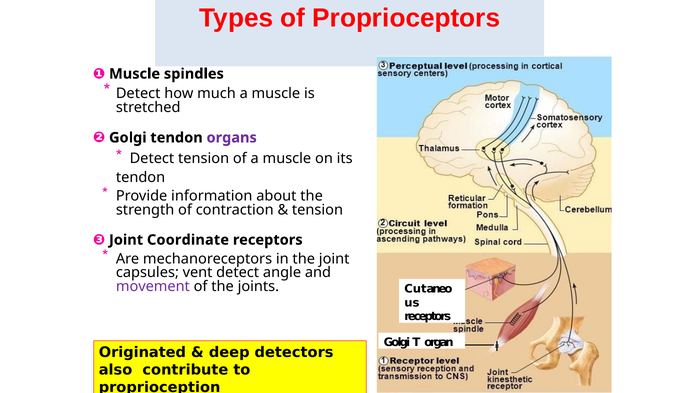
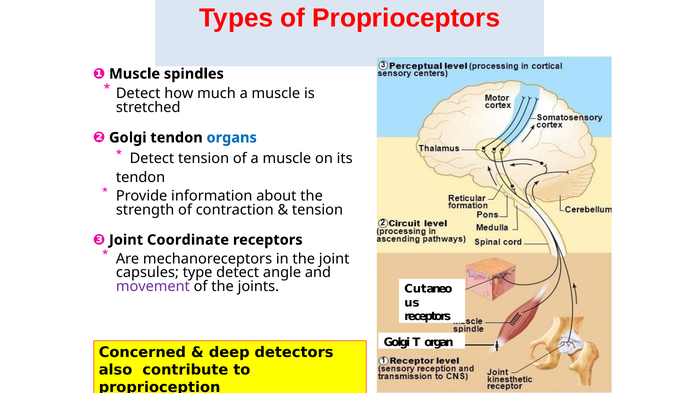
organs colour: purple -> blue
vent: vent -> type
Originated: Originated -> Concerned
